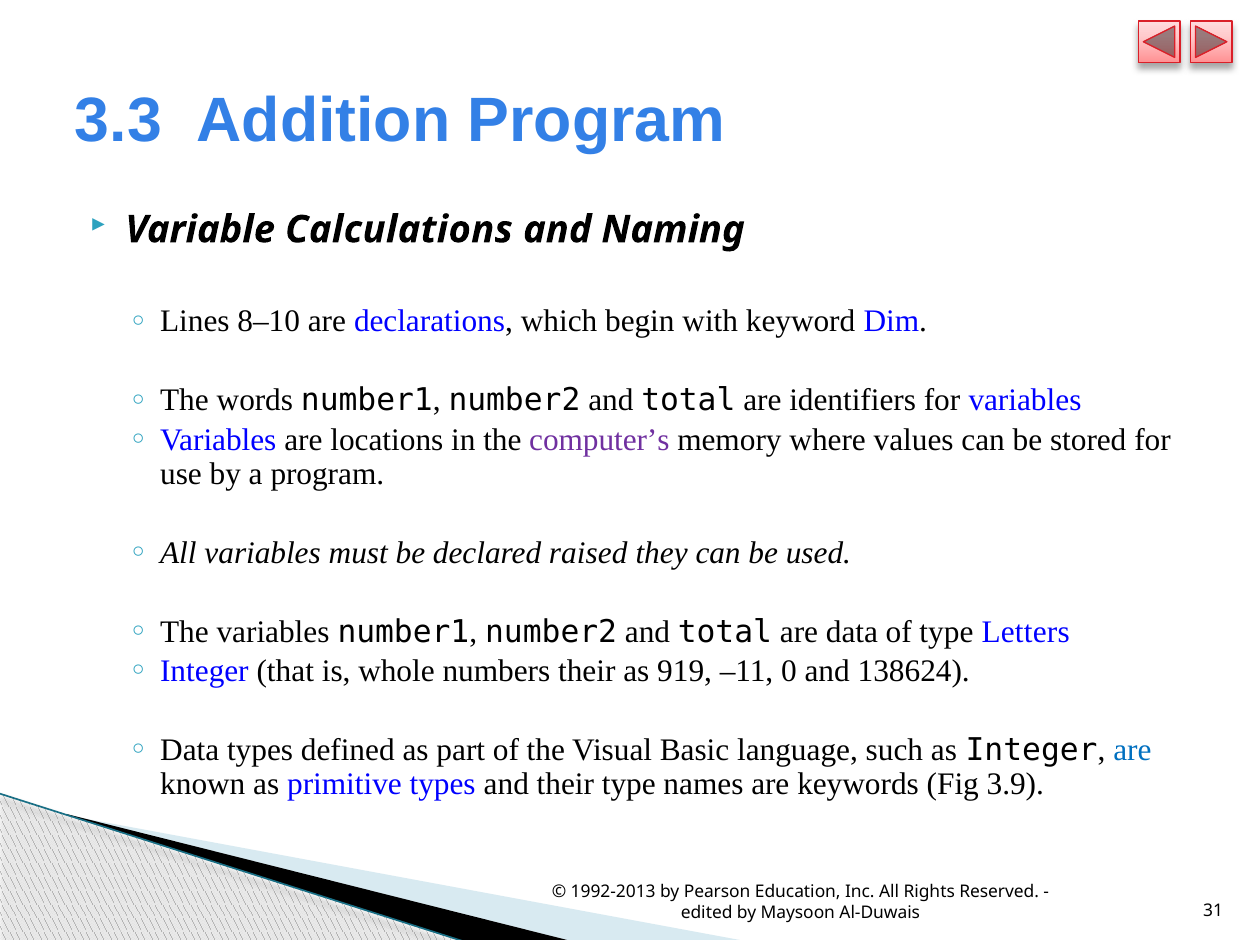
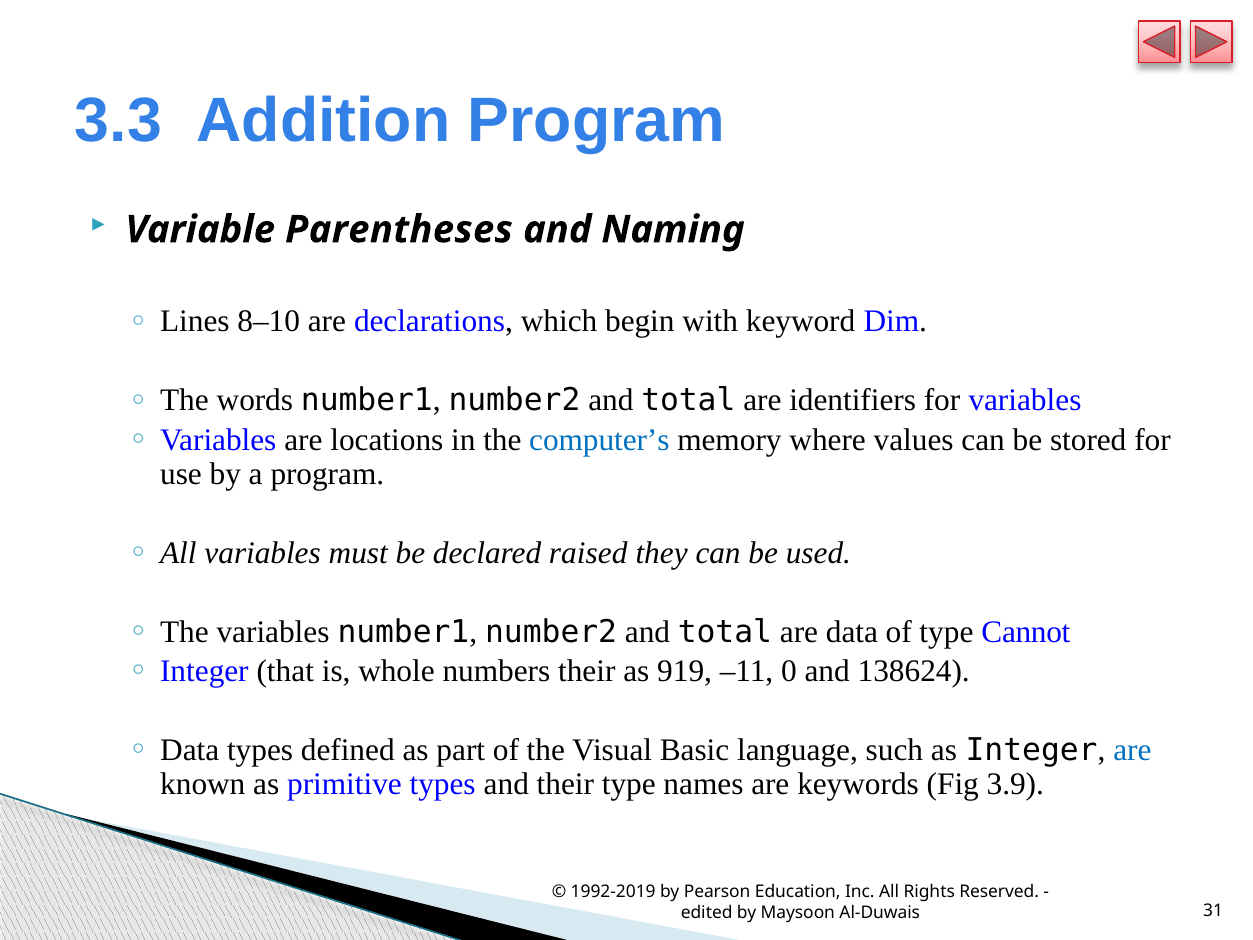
Calculations: Calculations -> Parentheses
computer’s colour: purple -> blue
Letters: Letters -> Cannot
1992-2013: 1992-2013 -> 1992-2019
